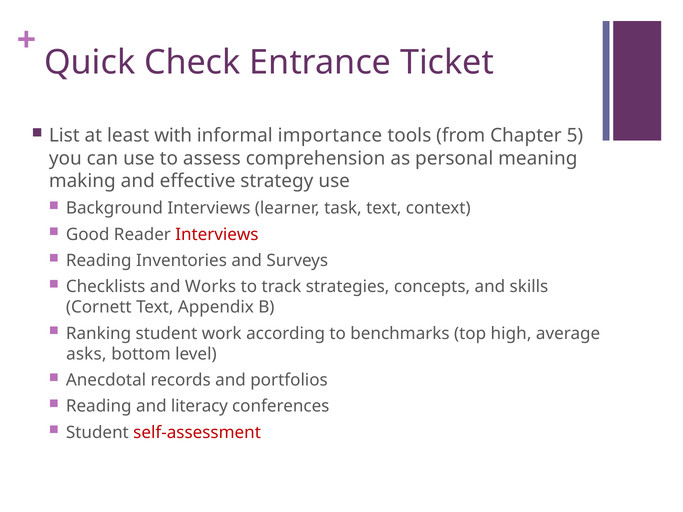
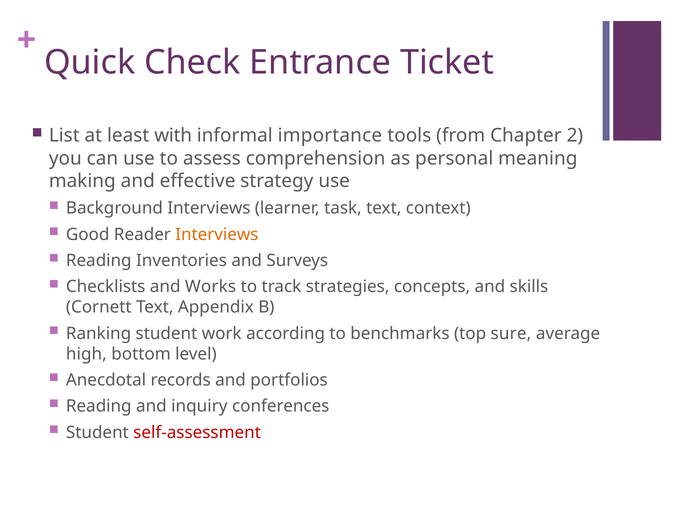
5: 5 -> 2
Interviews at (217, 235) colour: red -> orange
high: high -> sure
asks: asks -> high
literacy: literacy -> inquiry
